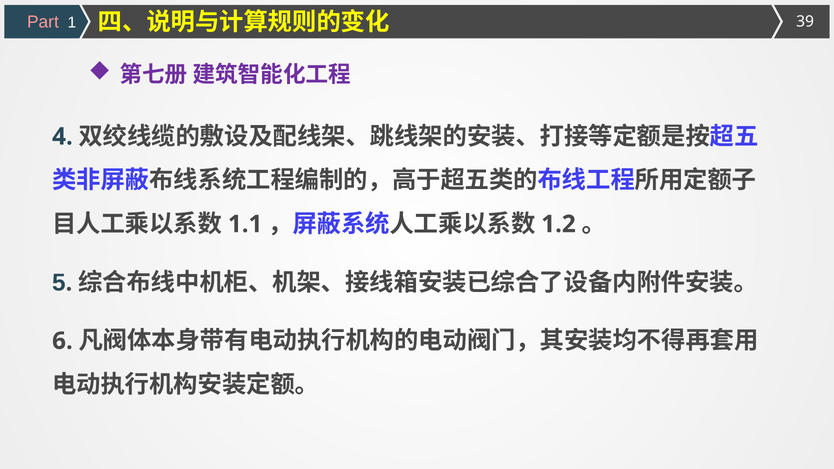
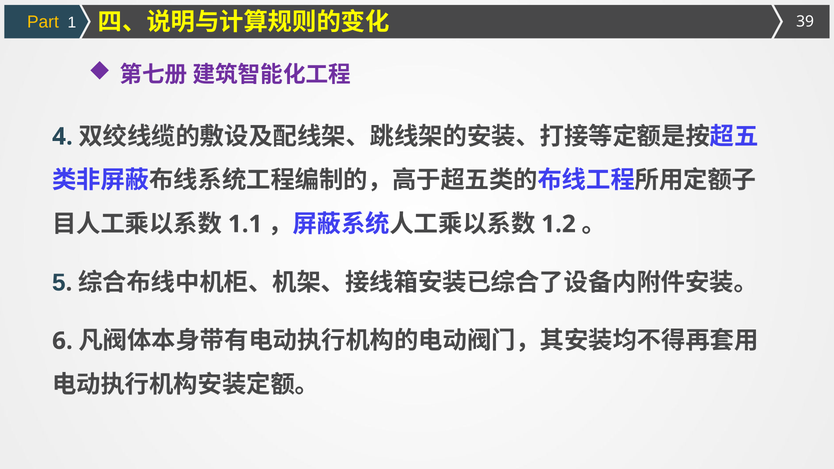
Part colour: pink -> yellow
